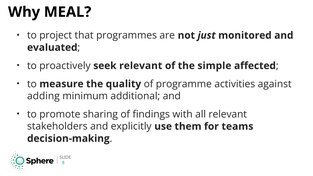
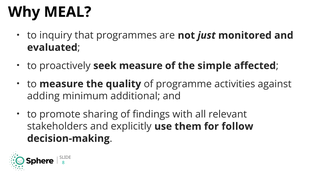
project: project -> inquiry
seek relevant: relevant -> measure
teams: teams -> follow
